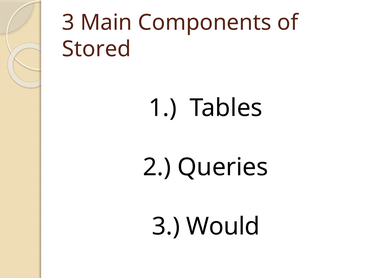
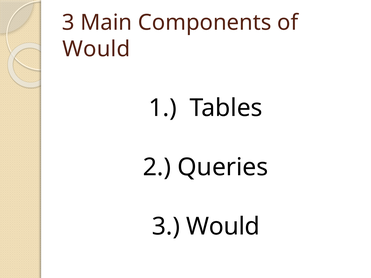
Stored at (96, 49): Stored -> Would
